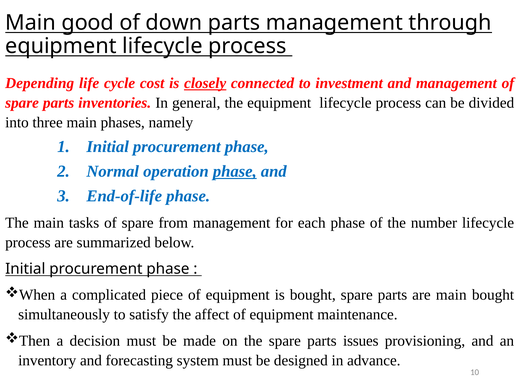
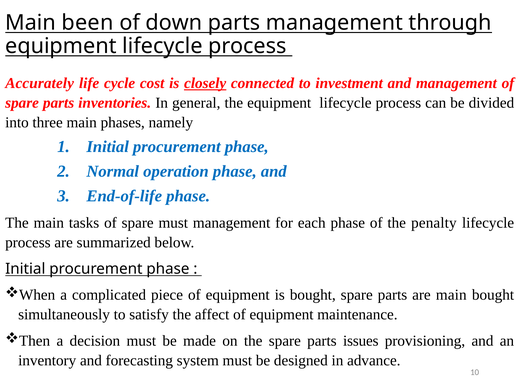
good: good -> been
Depending: Depending -> Accurately
phase at (235, 171) underline: present -> none
spare from: from -> must
number: number -> penalty
